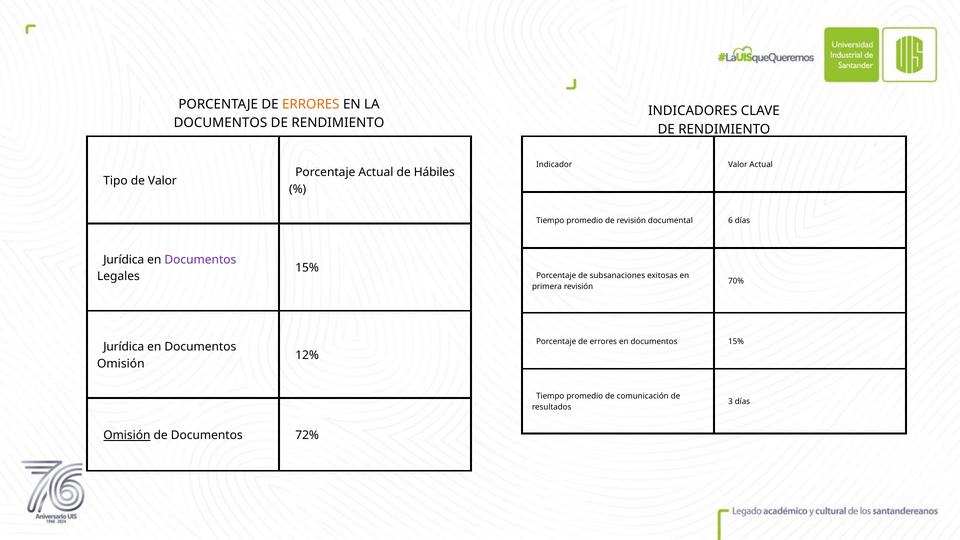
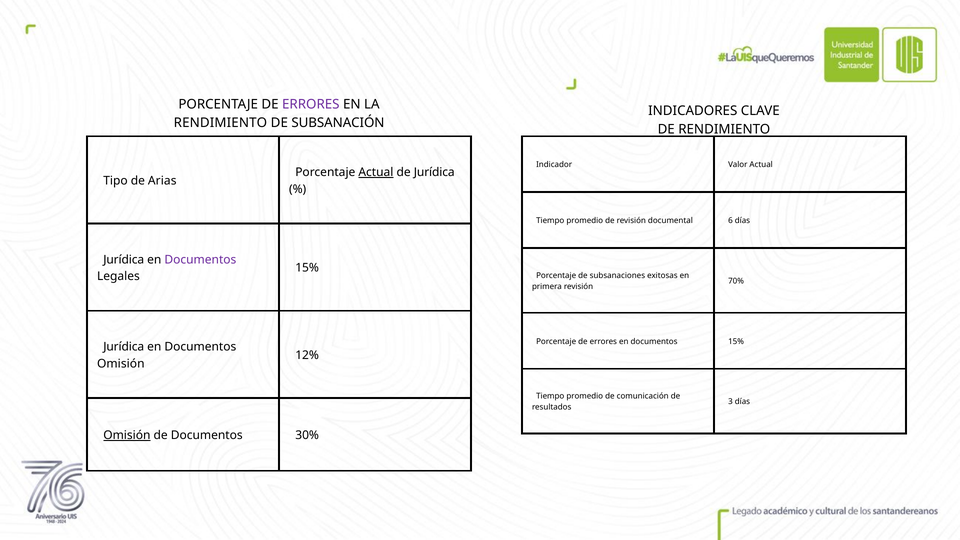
ERRORES at (311, 104) colour: orange -> purple
DOCUMENTOS at (220, 123): DOCUMENTOS -> RENDIMIENTO
RENDIMIENTO at (338, 123): RENDIMIENTO -> SUBSANACIÓN
Actual at (376, 172) underline: none -> present
de Hábiles: Hábiles -> Jurídica
de Valor: Valor -> Arias
72%: 72% -> 30%
